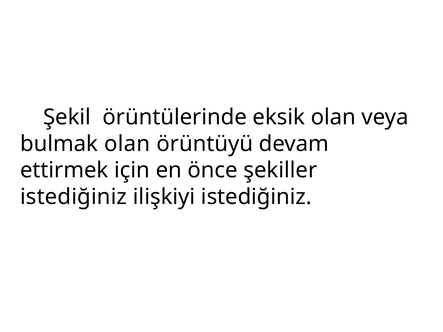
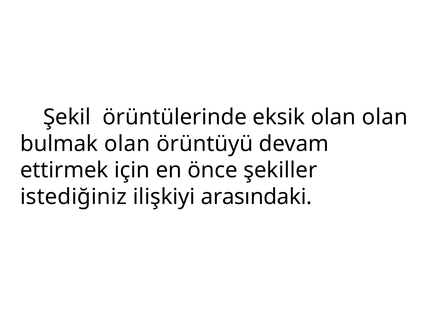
olan veya: veya -> olan
ilişkiyi istediğiniz: istediğiniz -> arasındaki
